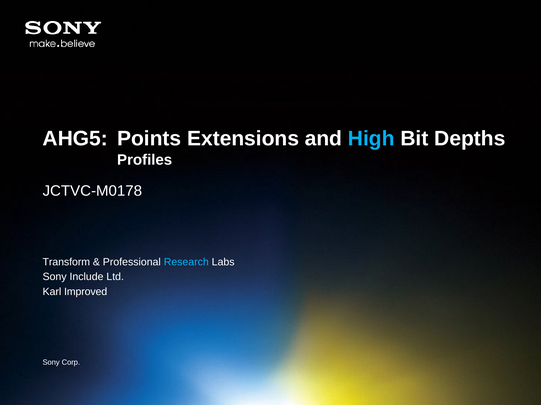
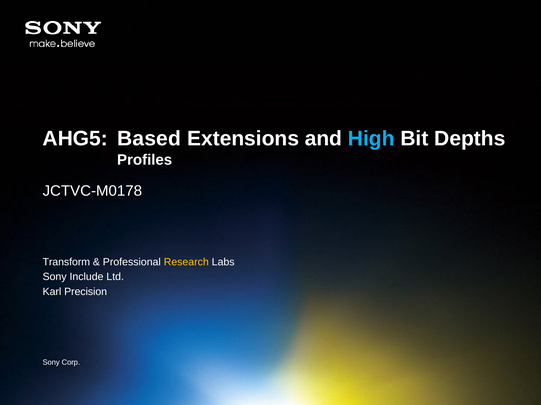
Points: Points -> Based
Research colour: light blue -> yellow
Improved: Improved -> Precision
